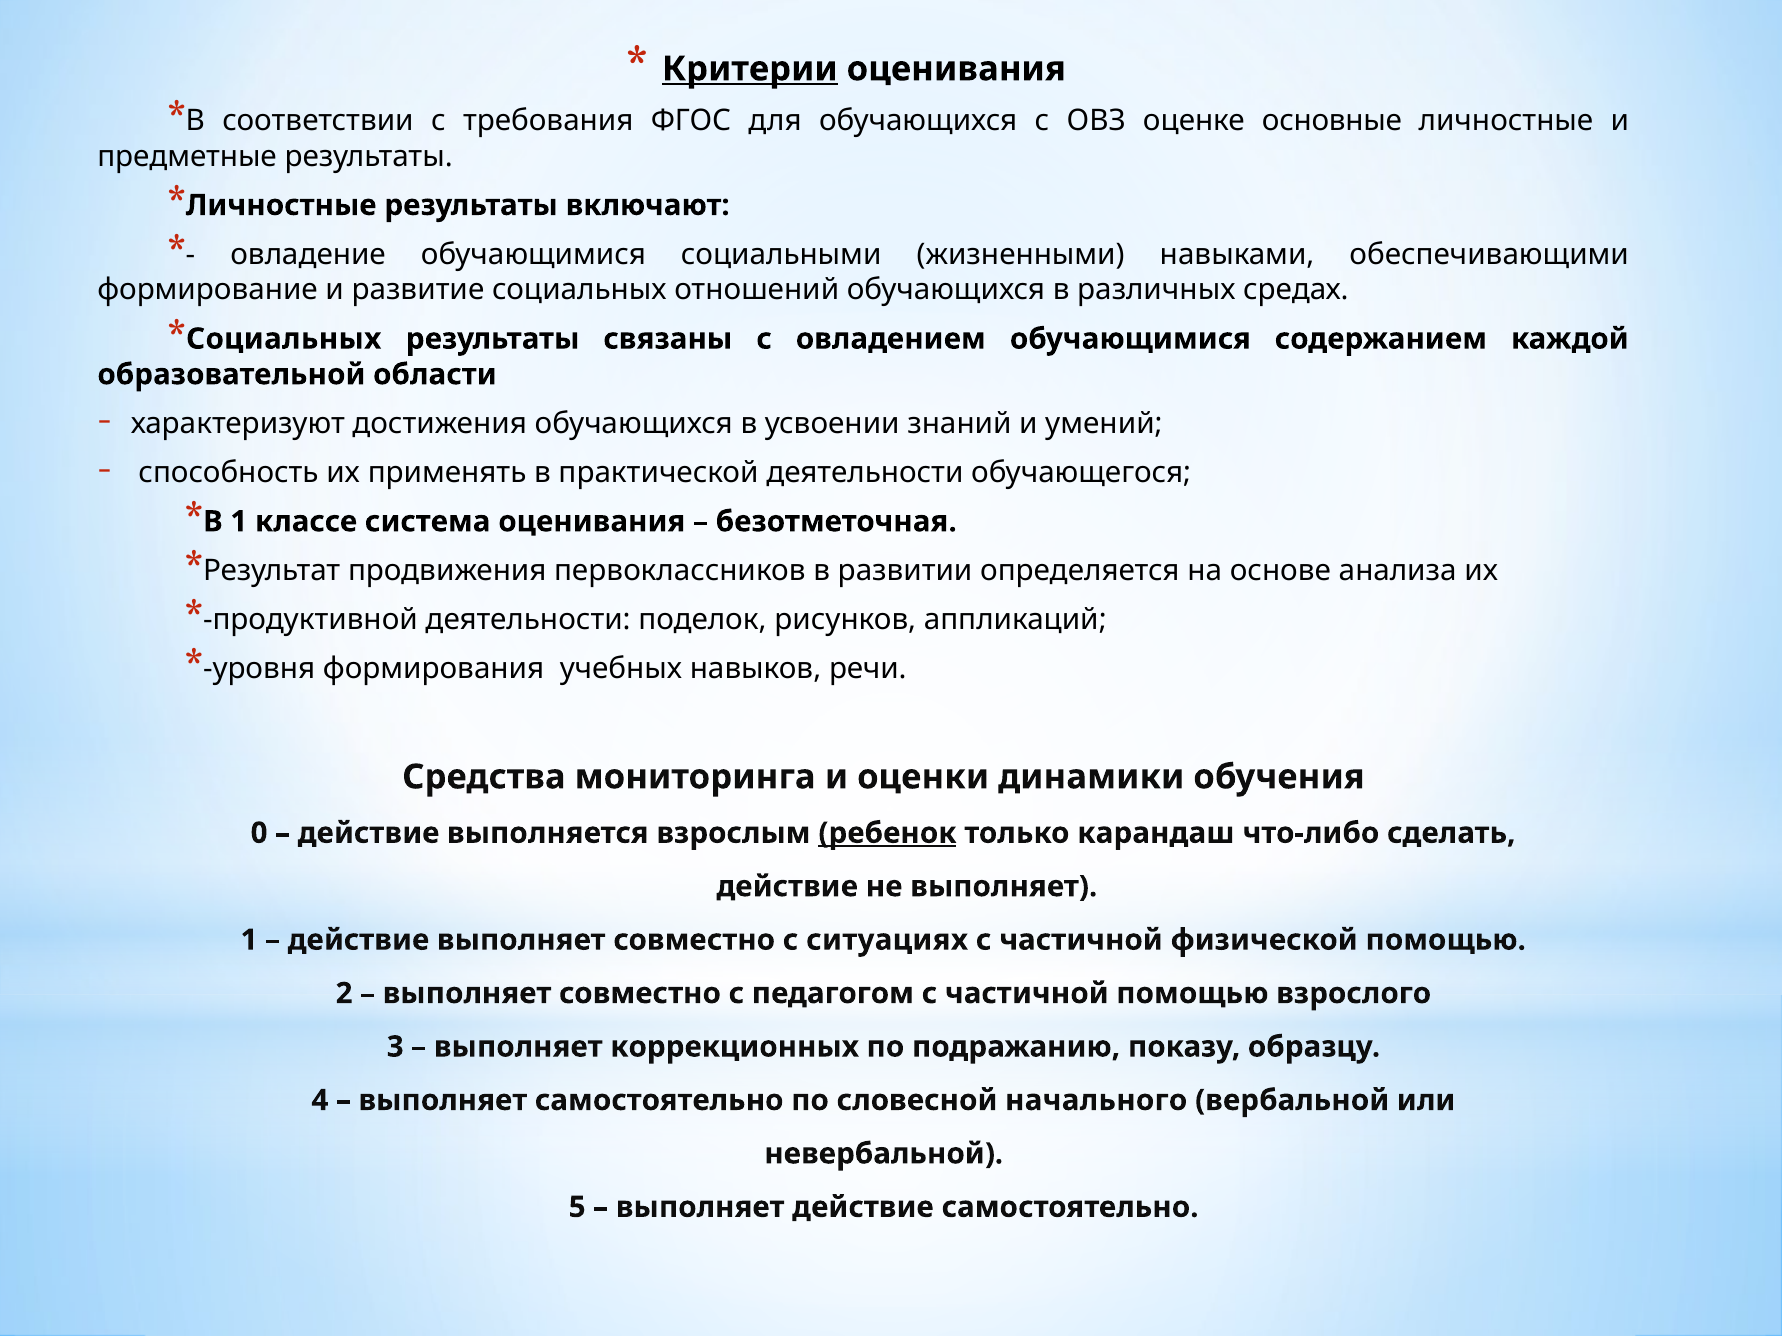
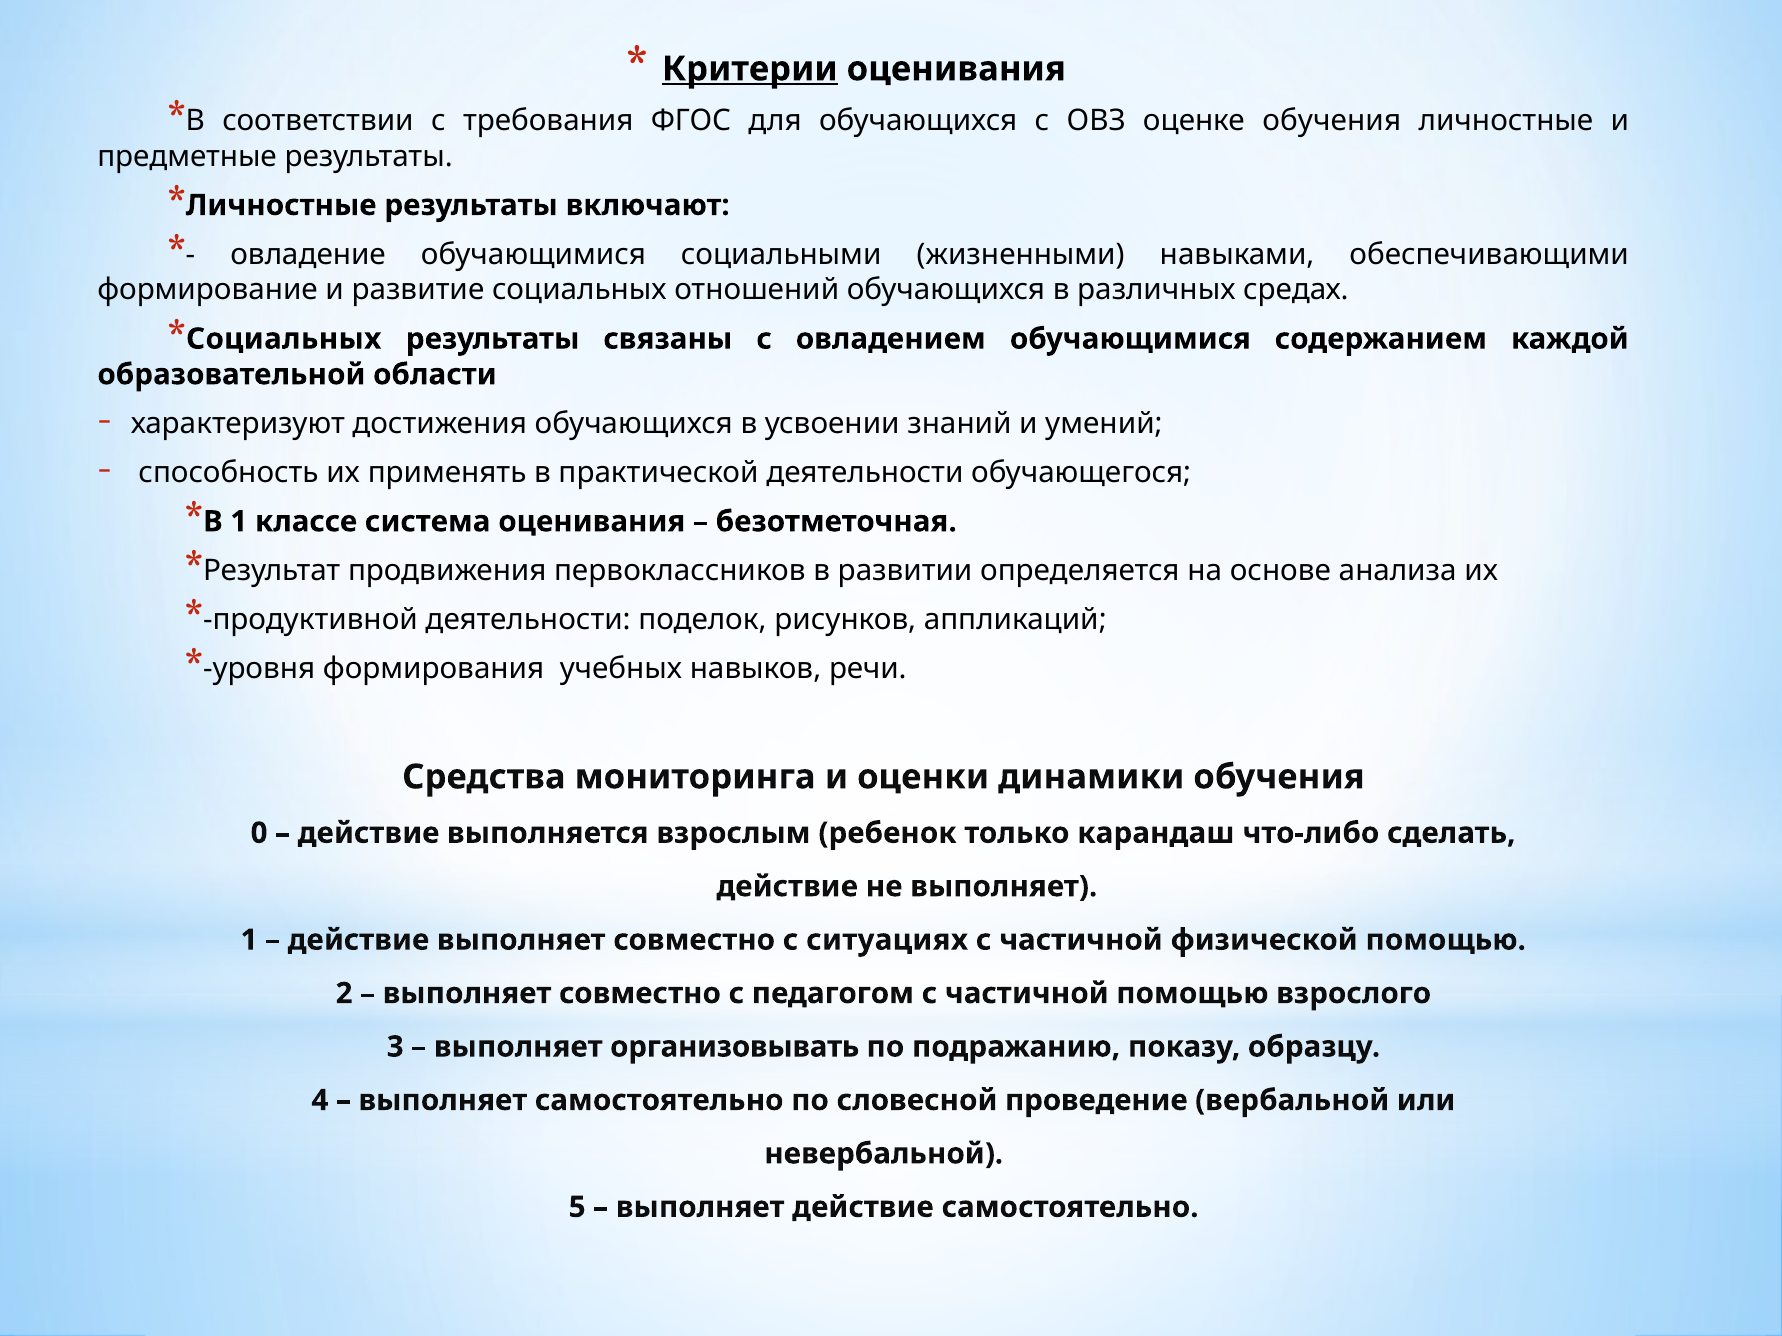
оценке основные: основные -> обучения
ребенок underline: present -> none
коррекционных: коррекционных -> организовывать
начального: начального -> проведение
